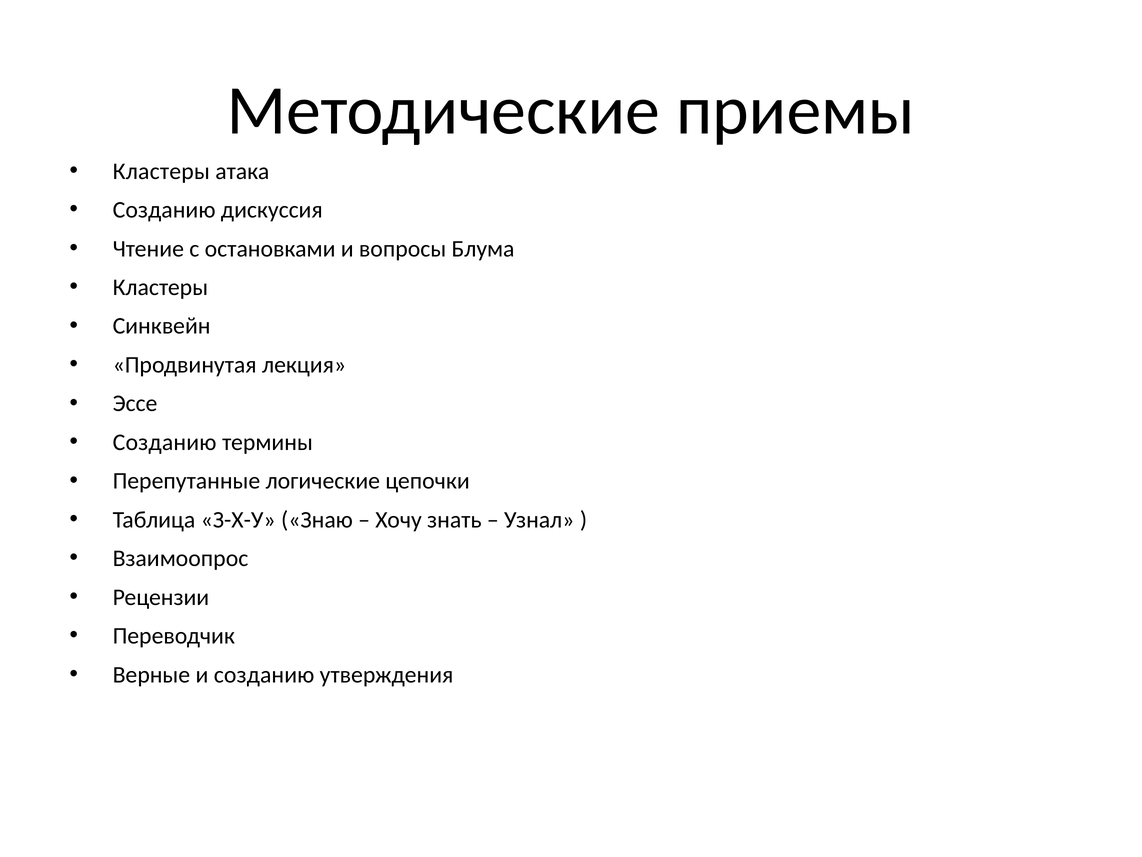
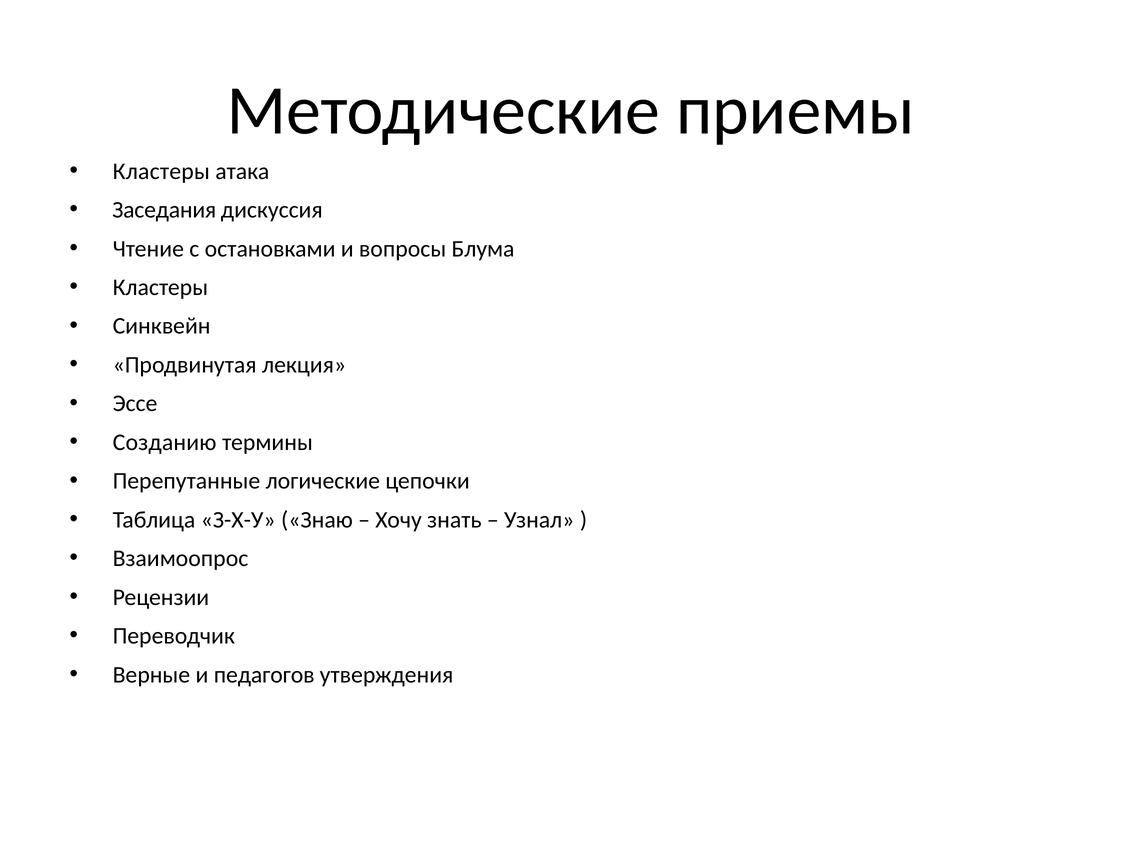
Созданию at (164, 210): Созданию -> Заседания
и созданию: созданию -> педагогов
